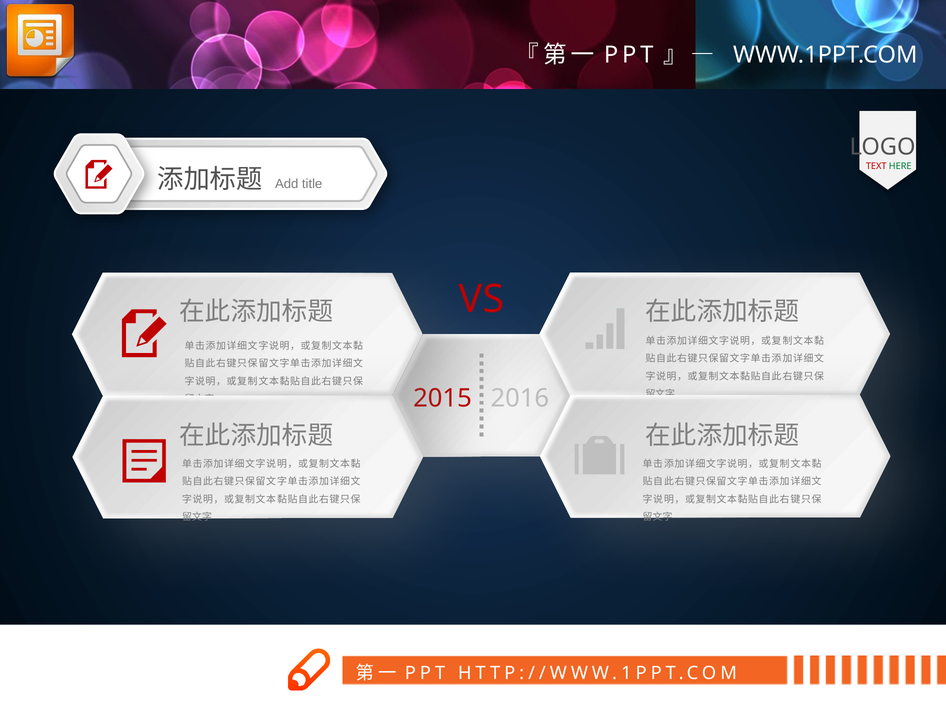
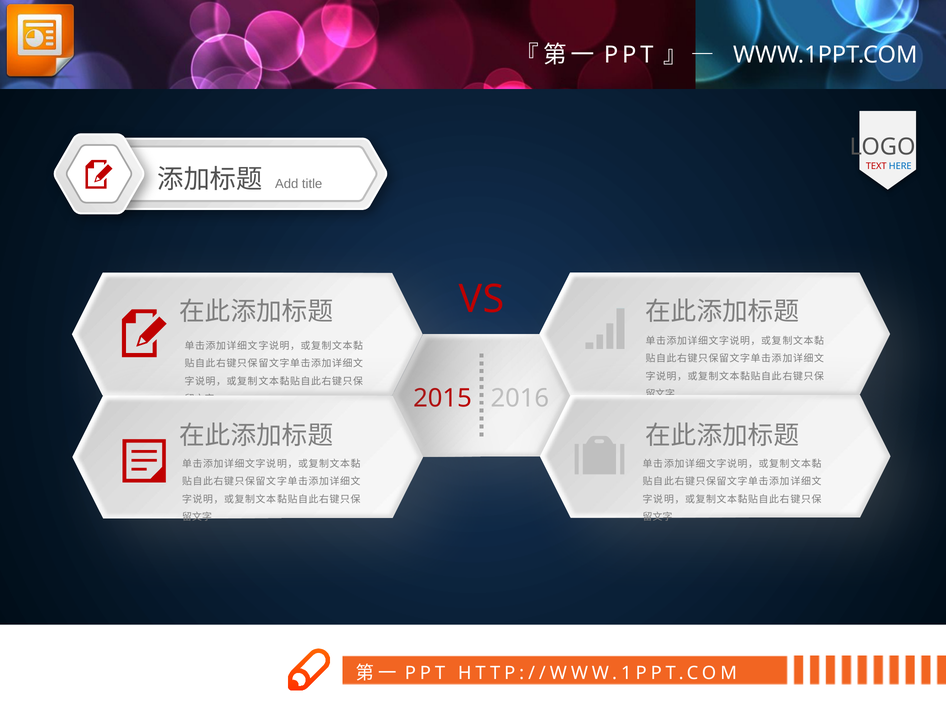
HERE colour: green -> blue
